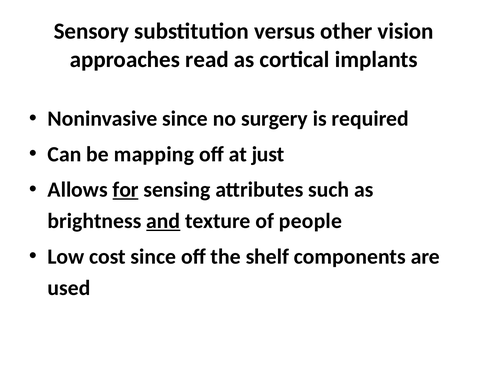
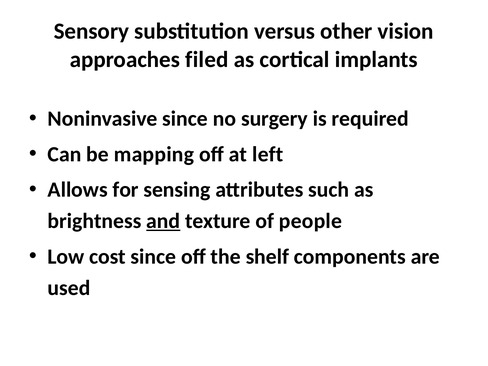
read: read -> filed
just: just -> left
for underline: present -> none
